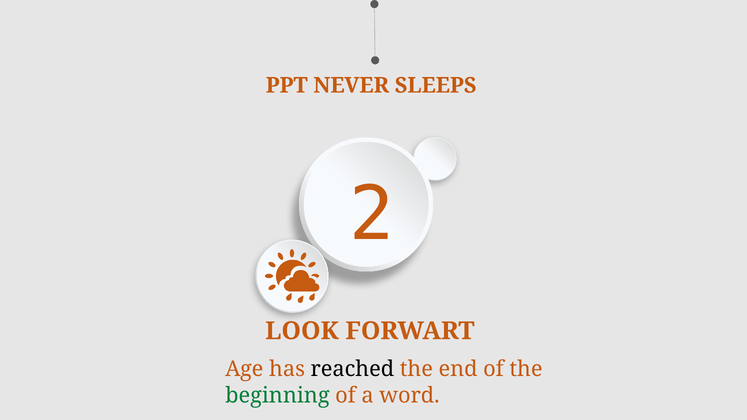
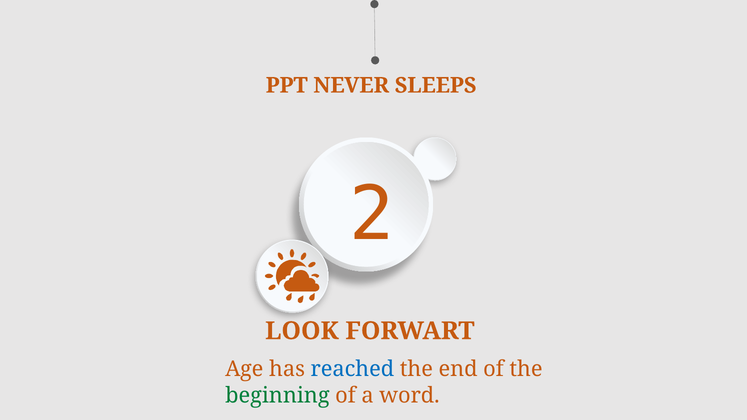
reached colour: black -> blue
